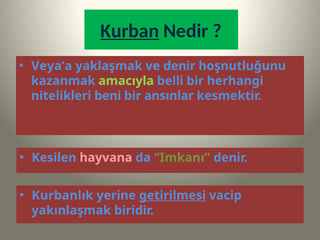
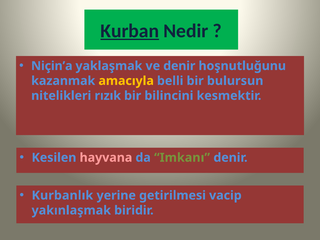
Veya’a: Veya’a -> Niçin’a
amacıyla colour: light green -> yellow
herhangi: herhangi -> bulursun
beni: beni -> rızık
ansınlar: ansınlar -> bilincini
getirilmesi underline: present -> none
